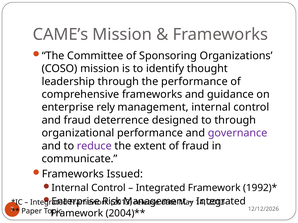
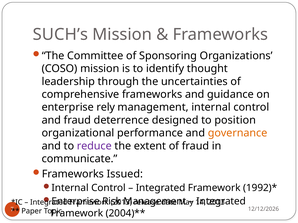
CAME’s: CAME’s -> SUCH’s
the performance: performance -> uncertainties
to through: through -> position
governance colour: purple -> orange
